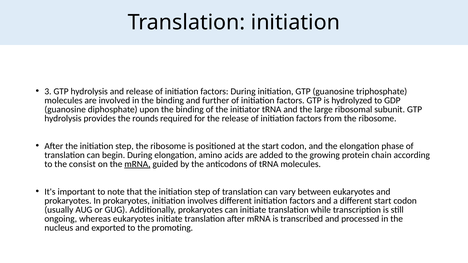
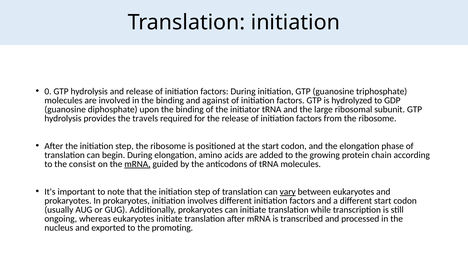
3: 3 -> 0
further: further -> against
rounds: rounds -> travels
vary underline: none -> present
